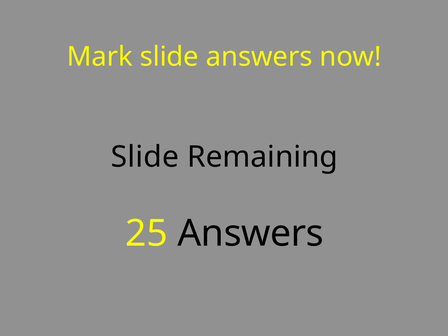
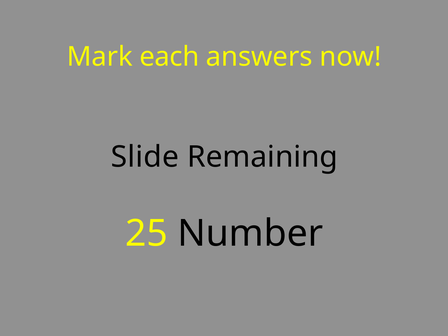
Mark slide: slide -> each
25 Answers: Answers -> Number
